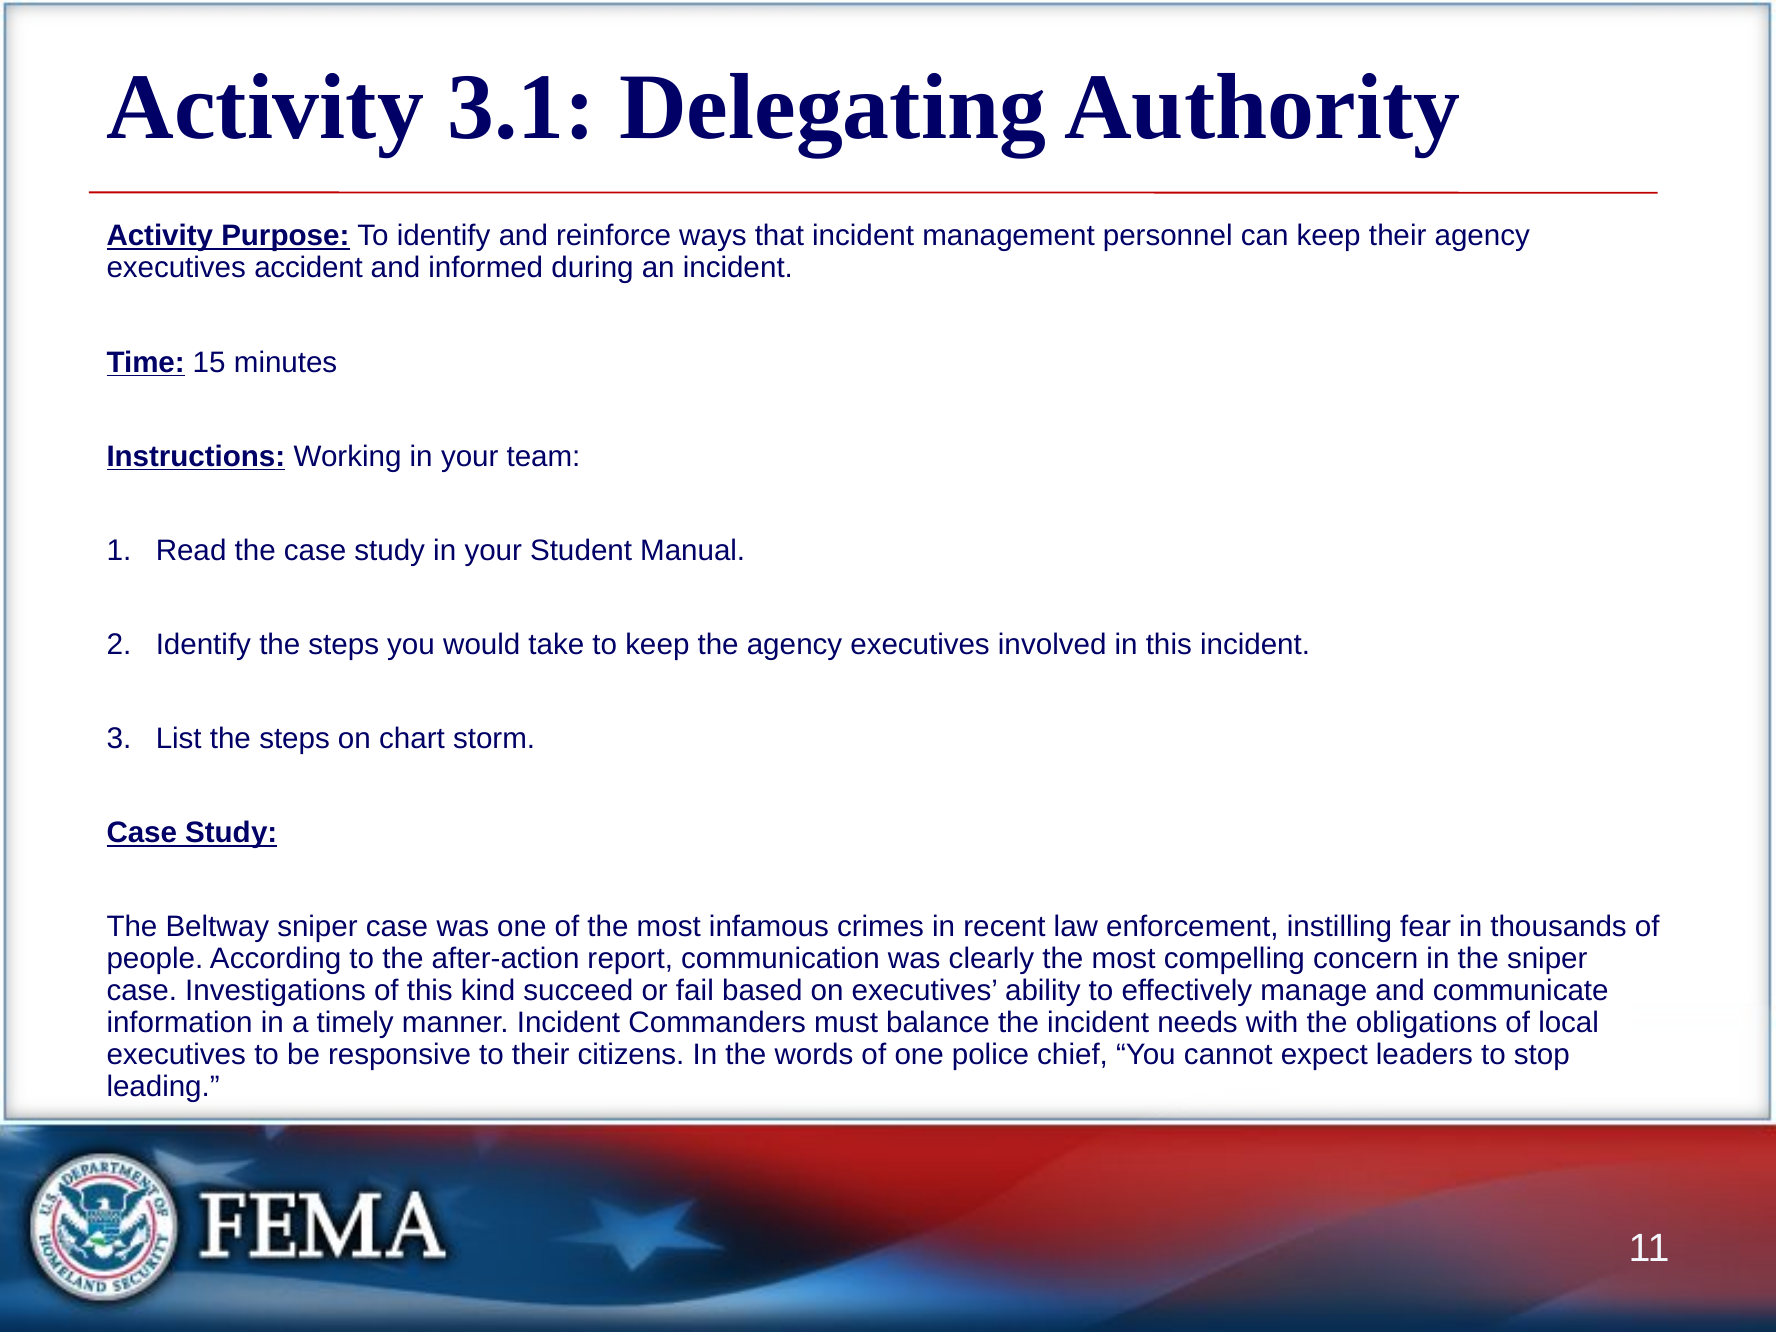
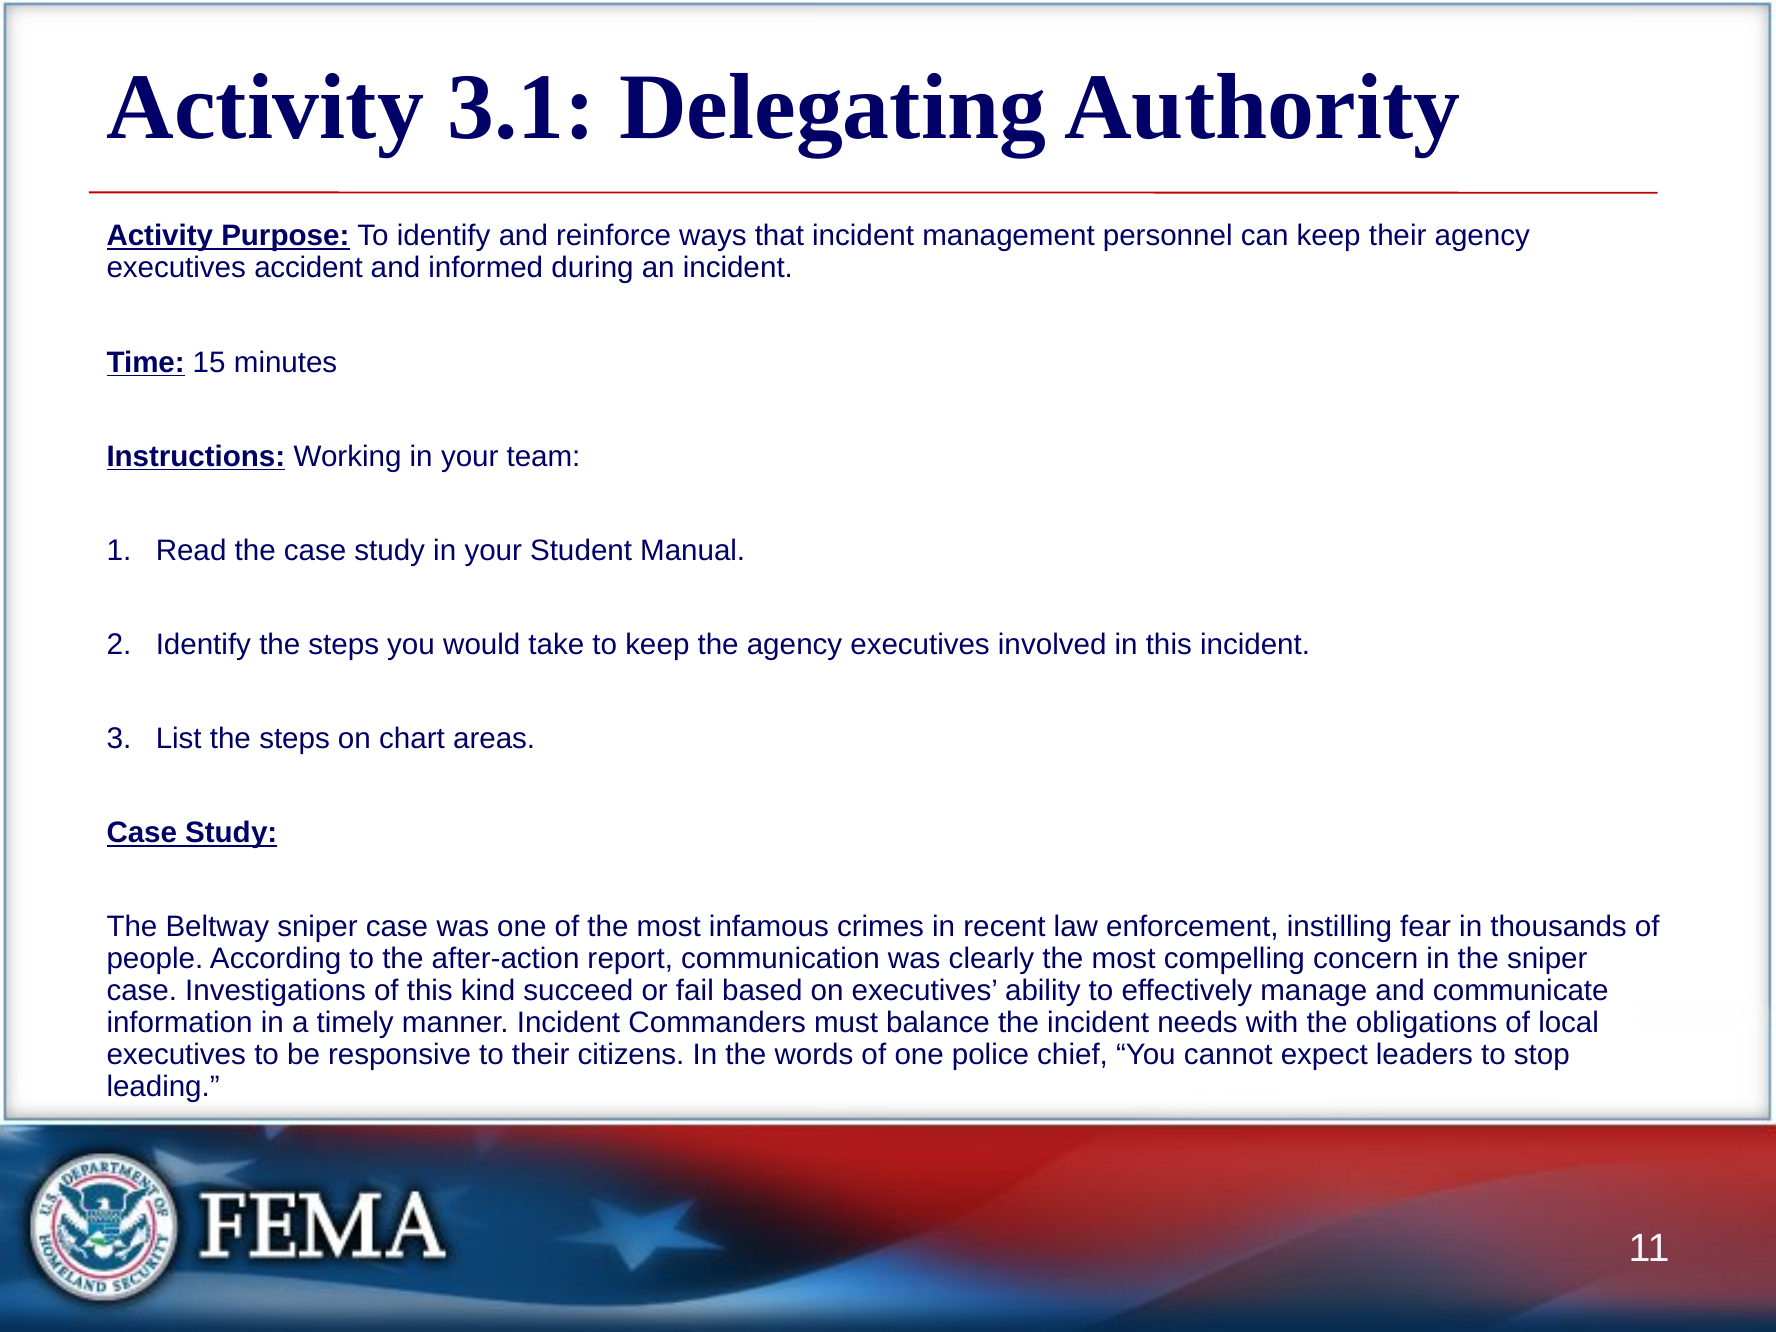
storm: storm -> areas
